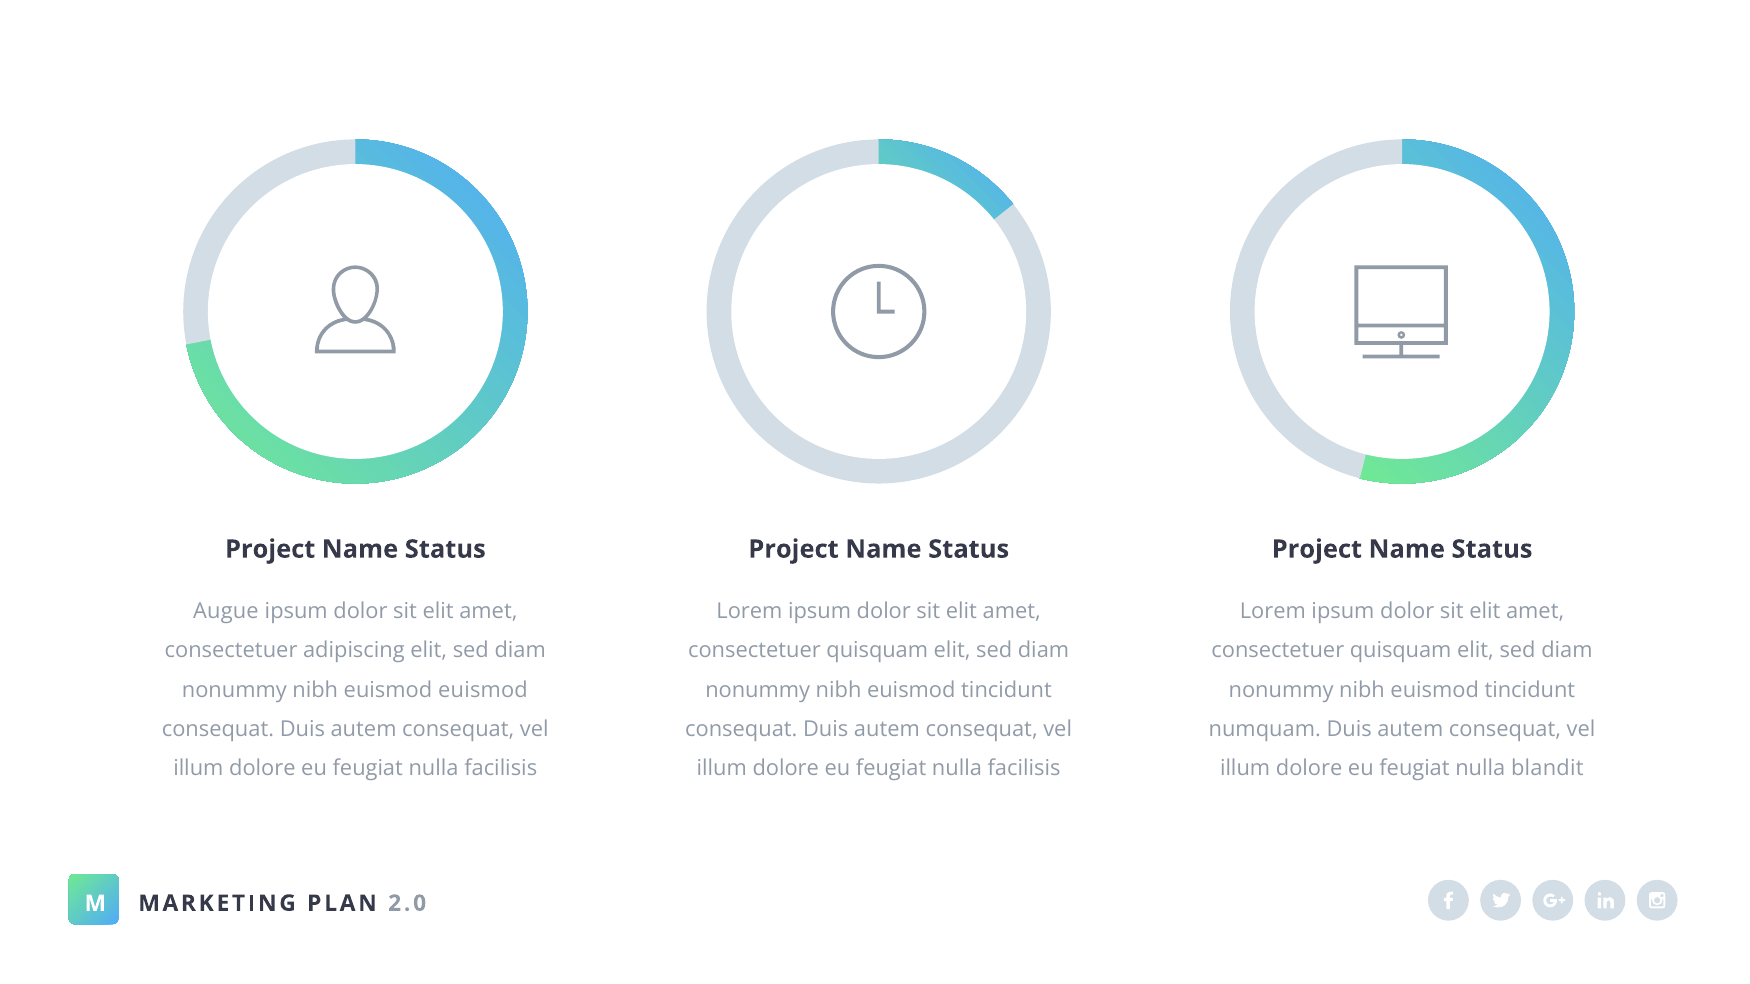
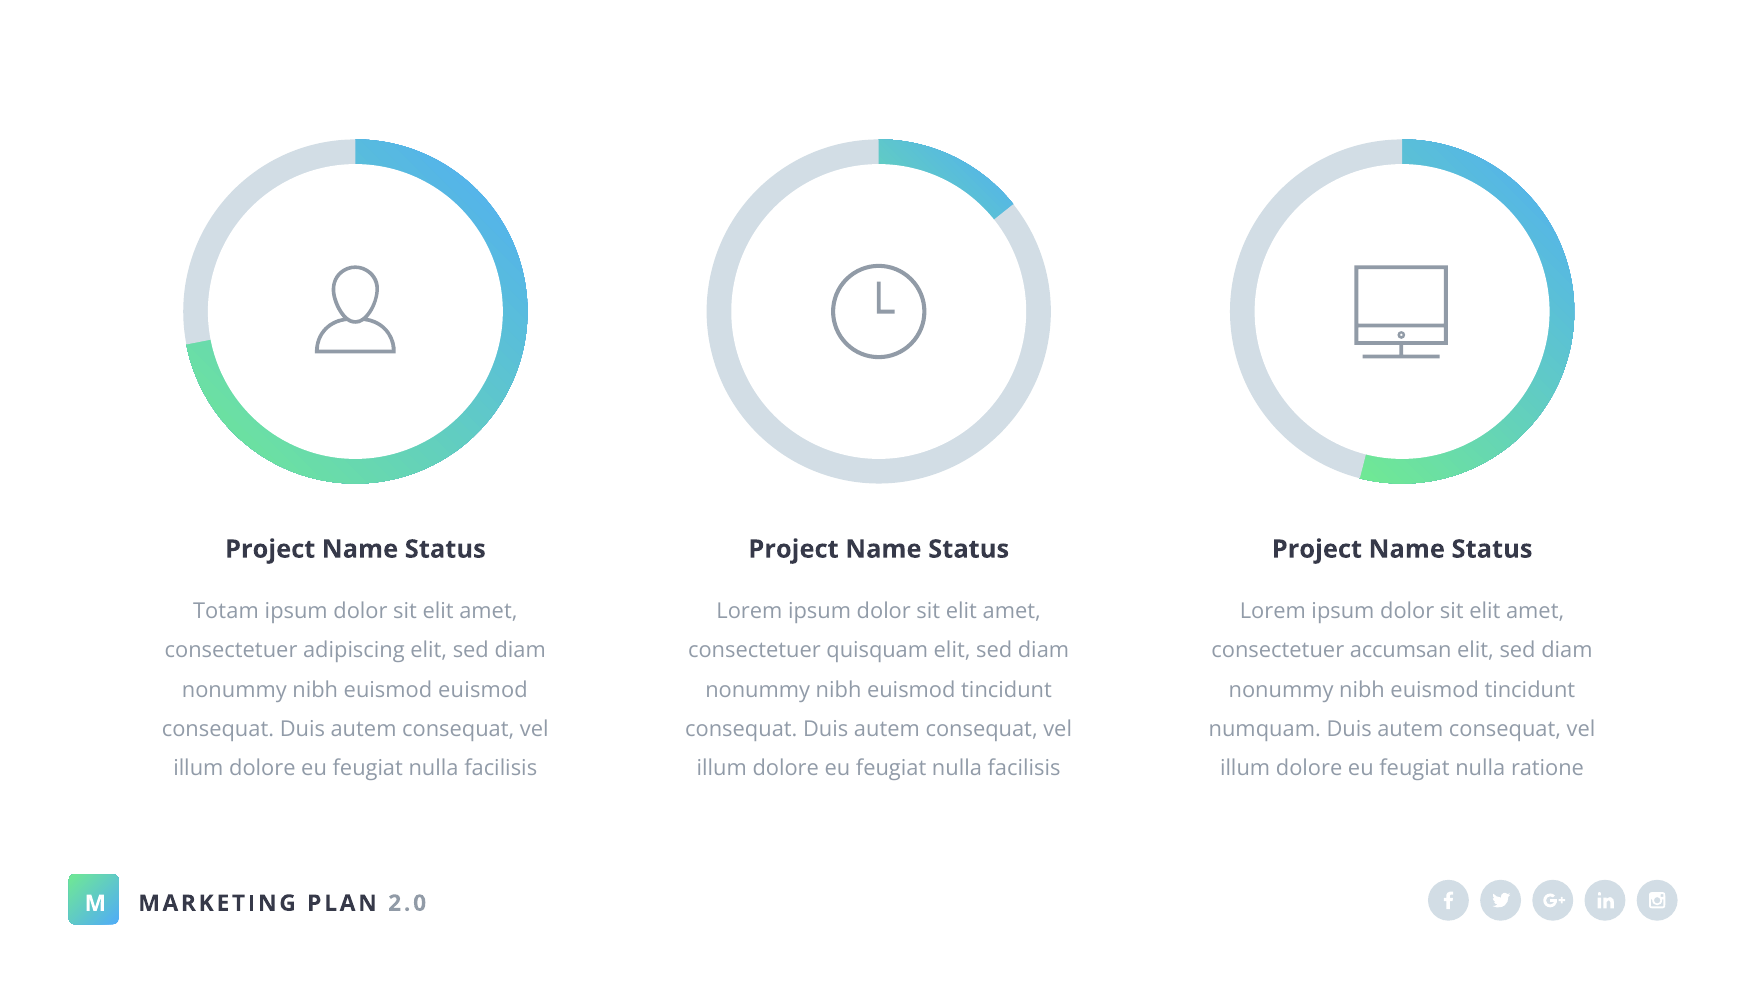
Augue: Augue -> Totam
quisquam at (1401, 651): quisquam -> accumsan
blandit: blandit -> ratione
